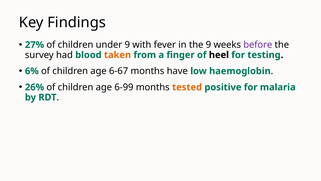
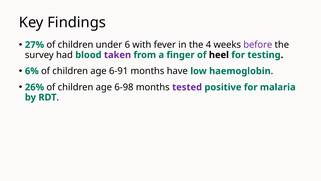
under 9: 9 -> 6
the 9: 9 -> 4
taken colour: orange -> purple
6-67: 6-67 -> 6-91
6-99: 6-99 -> 6-98
tested colour: orange -> purple
